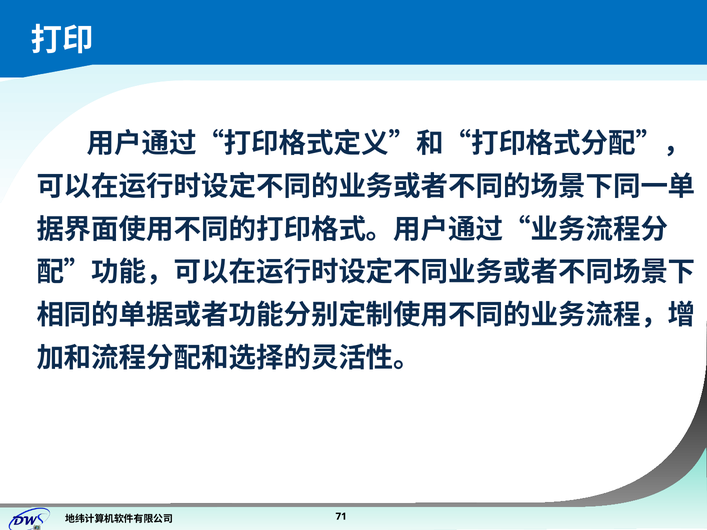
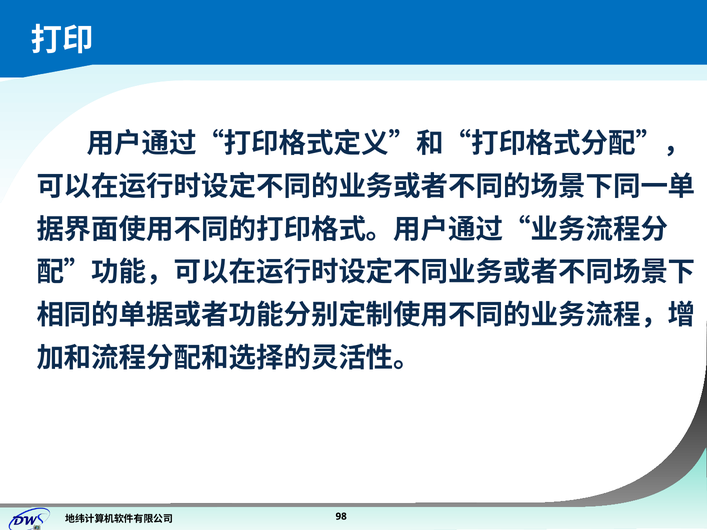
71: 71 -> 98
